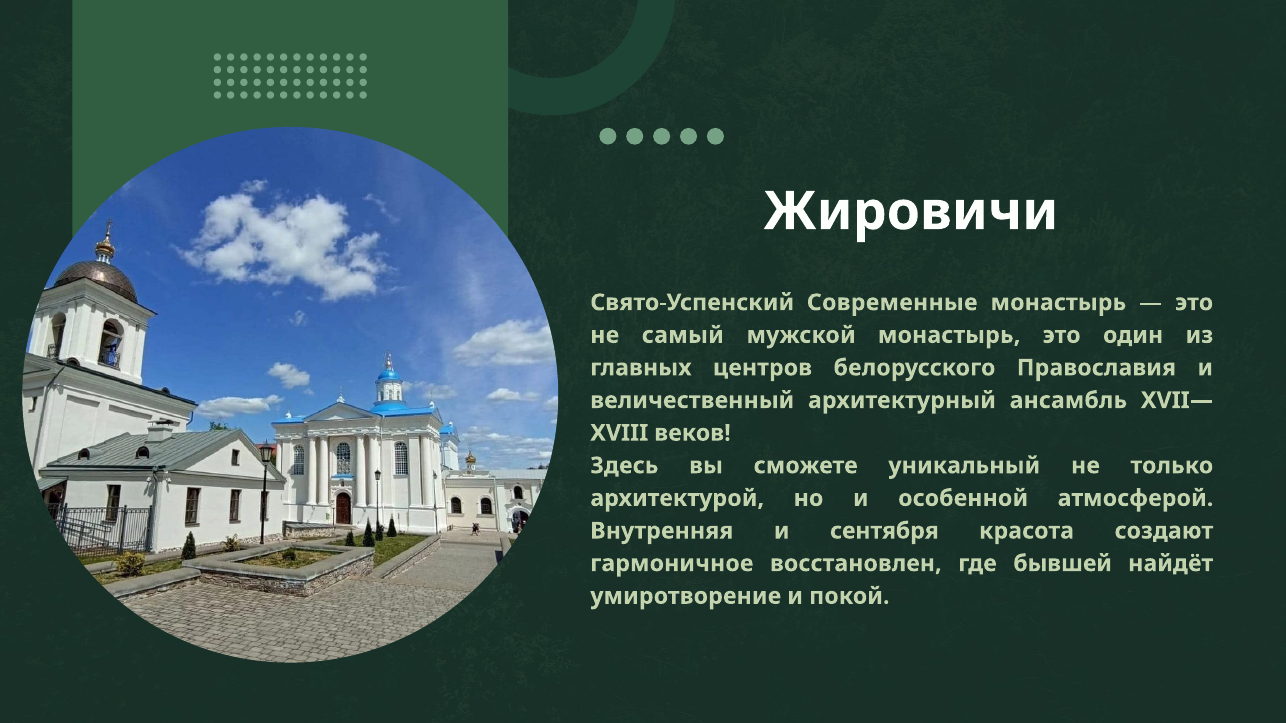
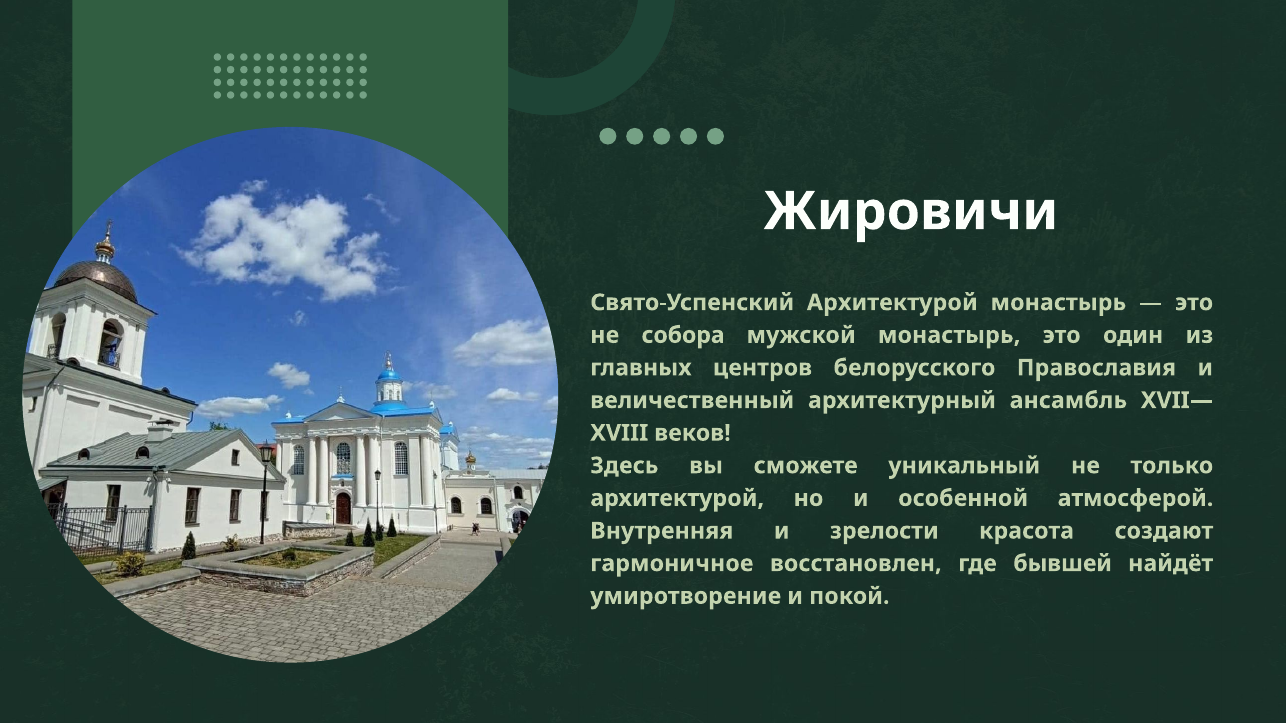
Свято-Успенский Современные: Современные -> Архитектурой
самый: самый -> собора
сентября: сентября -> зрелости
